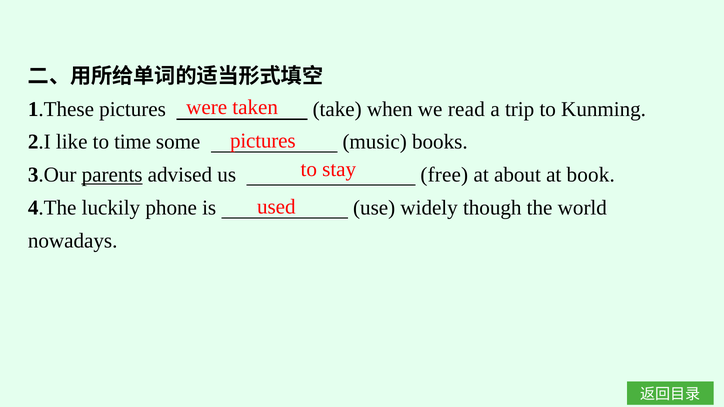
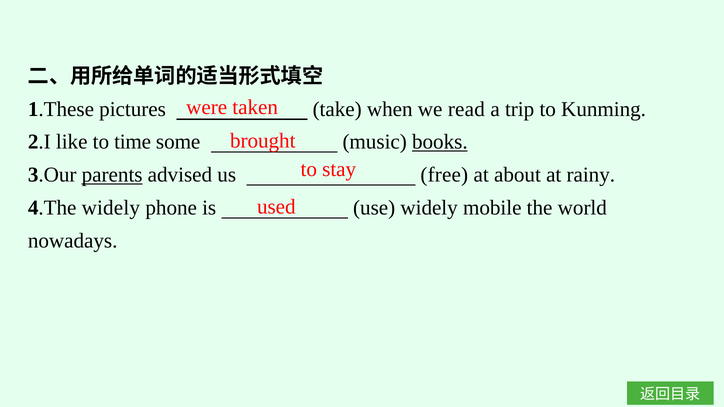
pictures at (263, 141): pictures -> brought
books underline: none -> present
book: book -> rainy
4.The luckily: luckily -> widely
though: though -> mobile
